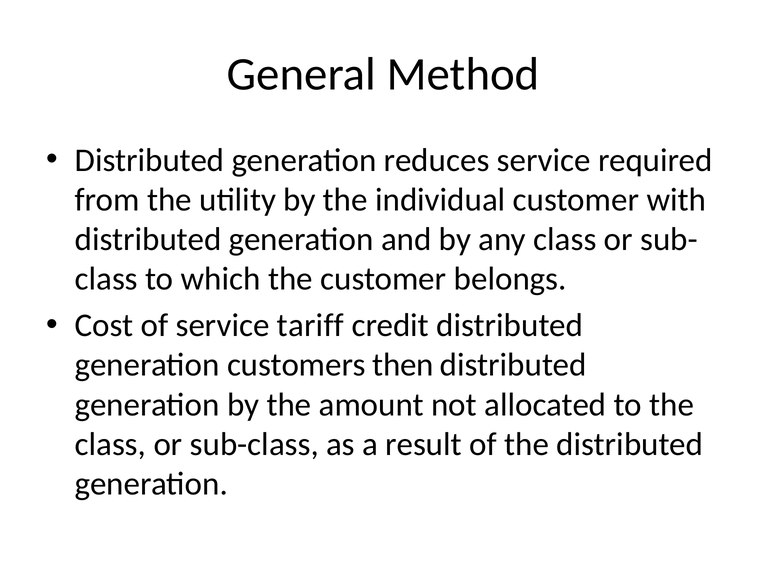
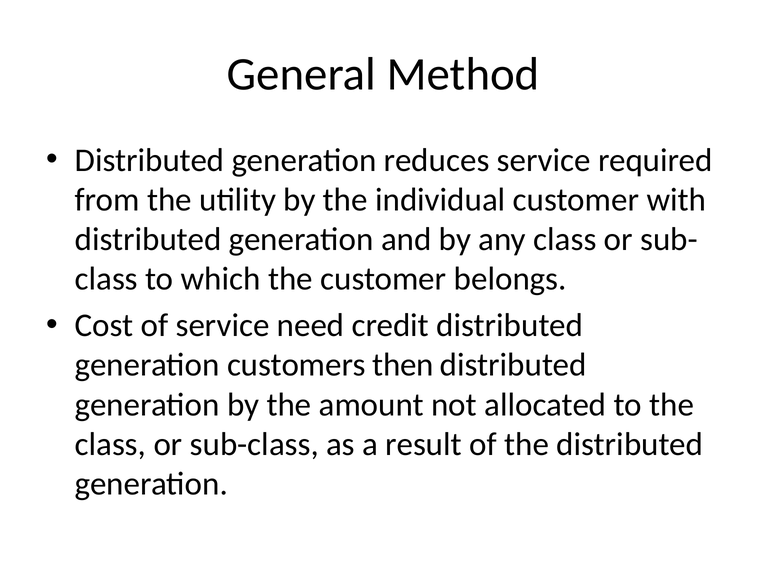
tariff: tariff -> need
